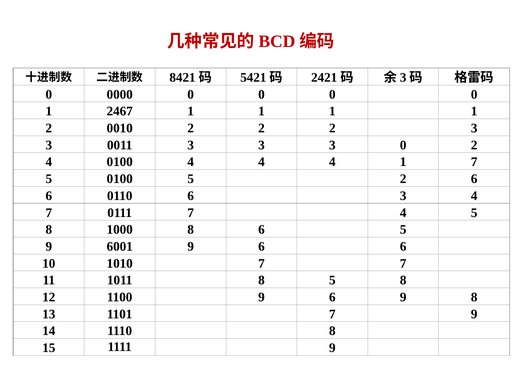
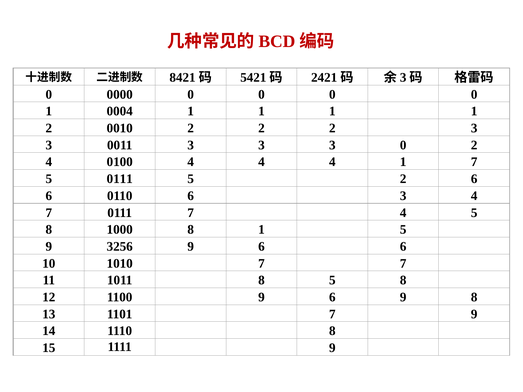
2467: 2467 -> 0004
5 0100: 0100 -> 0111
8 6: 6 -> 1
6001: 6001 -> 3256
